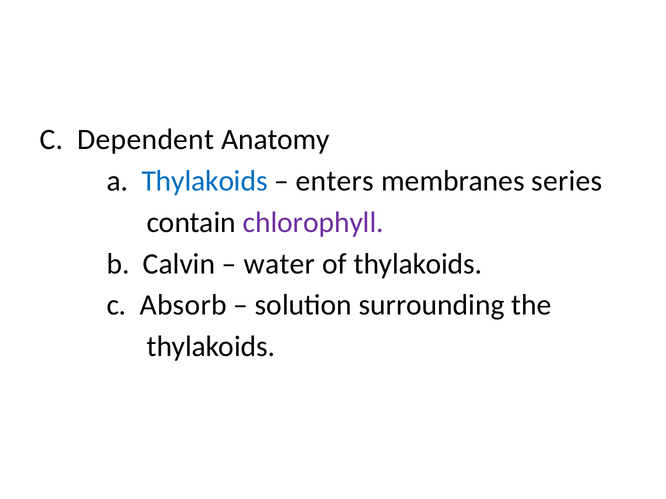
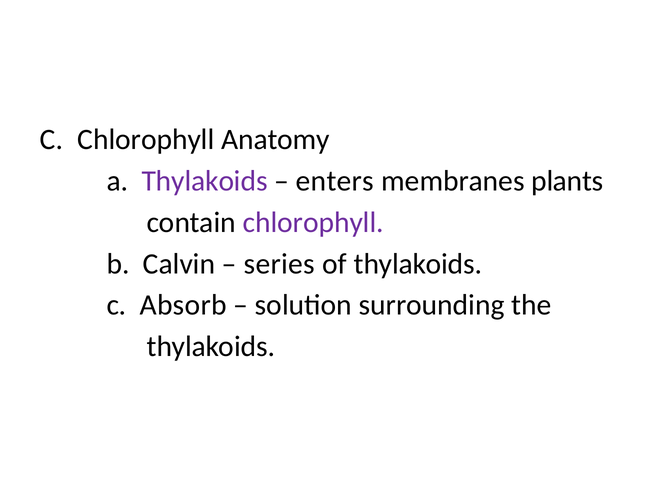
C Dependent: Dependent -> Chlorophyll
Thylakoids at (205, 181) colour: blue -> purple
series: series -> plants
water: water -> series
